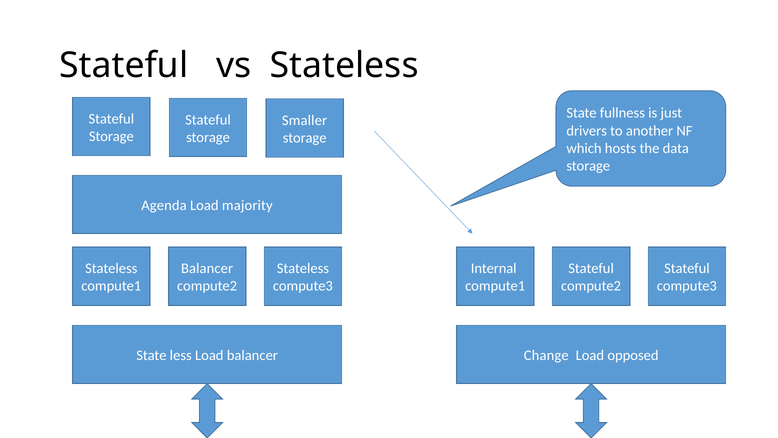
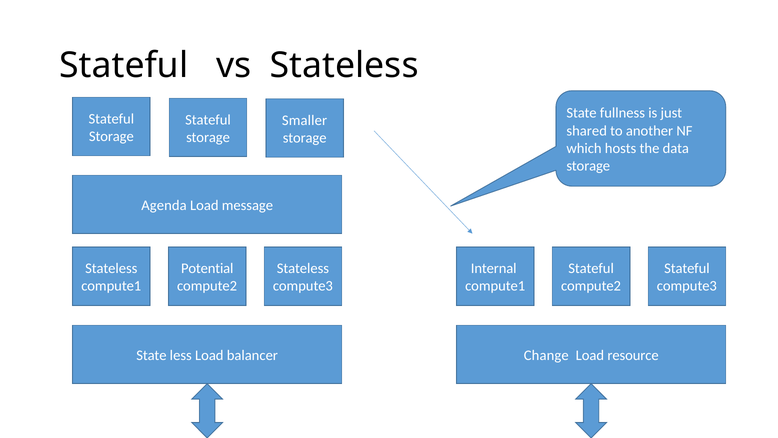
drivers: drivers -> shared
majority: majority -> message
Balancer at (207, 268): Balancer -> Potential
opposed: opposed -> resource
